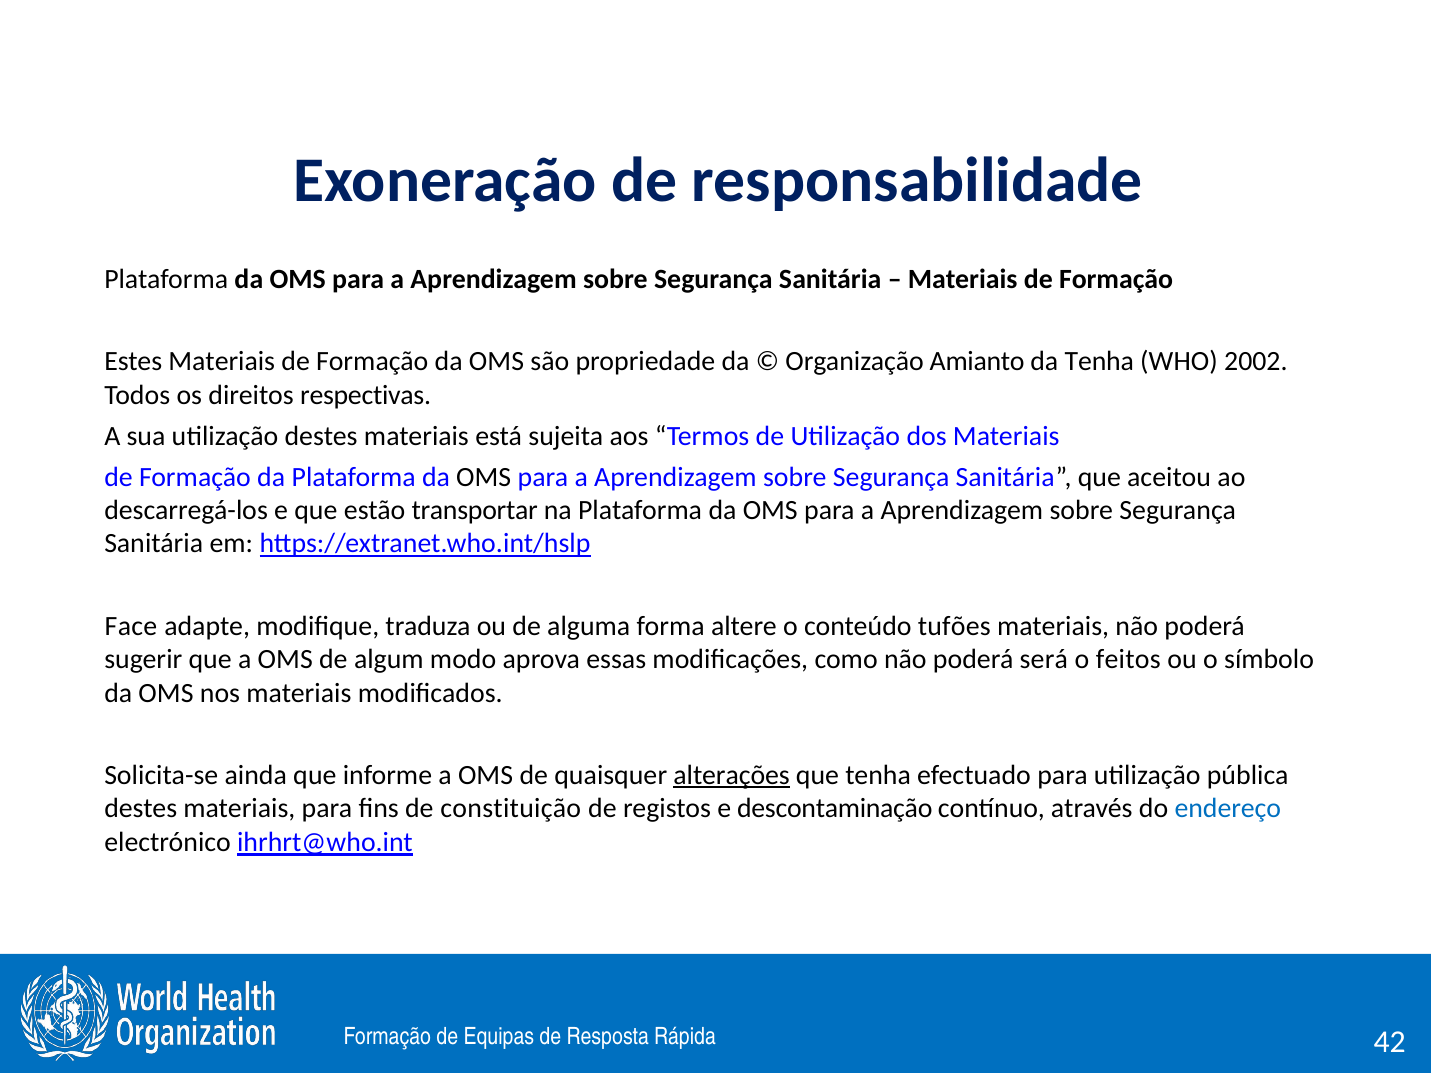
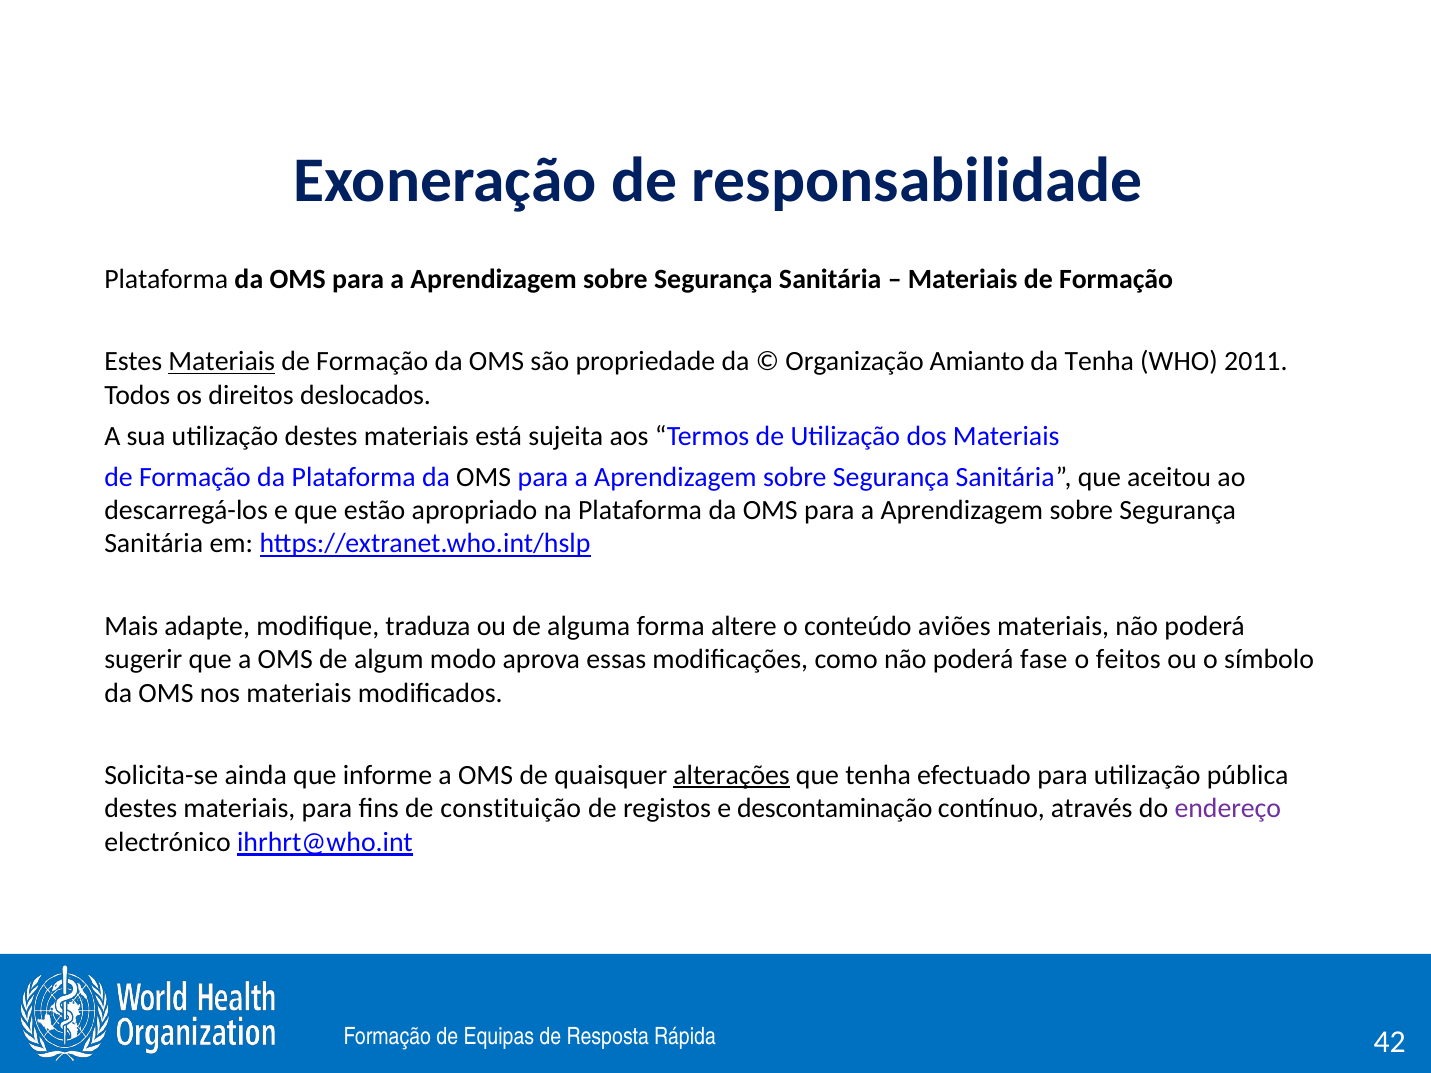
Materiais at (222, 362) underline: none -> present
2002: 2002 -> 2011
respectivas: respectivas -> deslocados
transportar: transportar -> apropriado
Face: Face -> Mais
tufões: tufões -> aviões
será: será -> fase
endereço colour: blue -> purple
